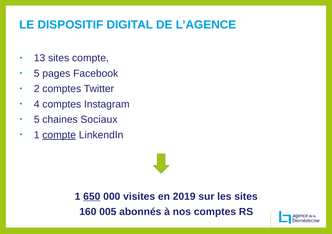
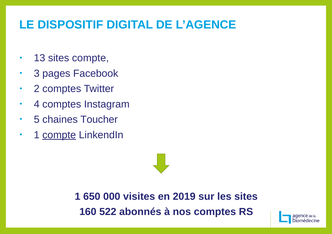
5 at (37, 74): 5 -> 3
Sociaux: Sociaux -> Toucher
650 underline: present -> none
005: 005 -> 522
